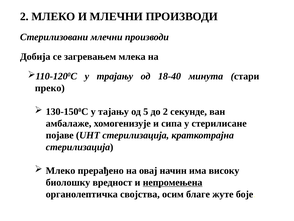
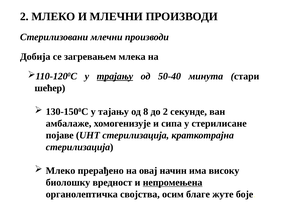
трајању underline: none -> present
18-40: 18-40 -> 50-40
преко: преко -> шећер
5: 5 -> 8
